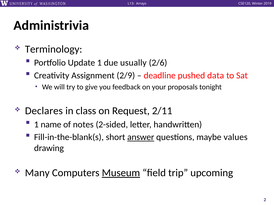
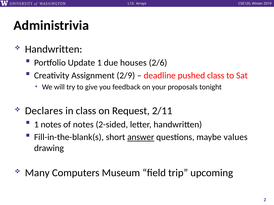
Terminology at (54, 49): Terminology -> Handwritten
usually: usually -> houses
pushed data: data -> class
1 name: name -> notes
Museum underline: present -> none
